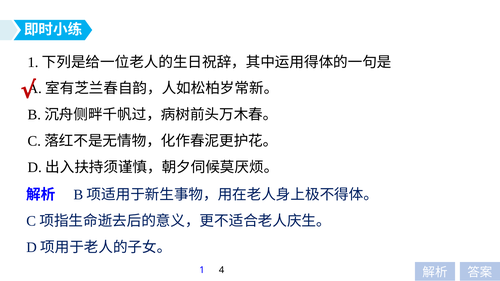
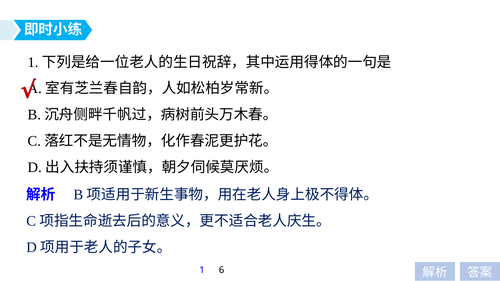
4: 4 -> 6
